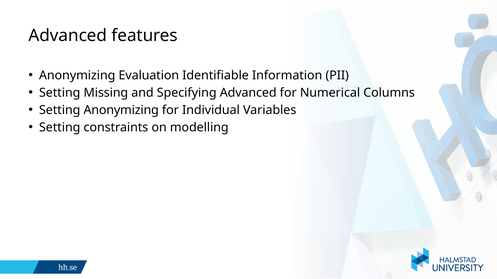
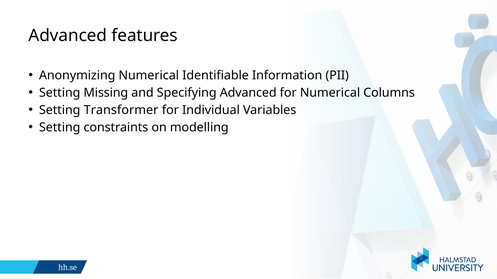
Anonymizing Evaluation: Evaluation -> Numerical
Setting Anonymizing: Anonymizing -> Transformer
